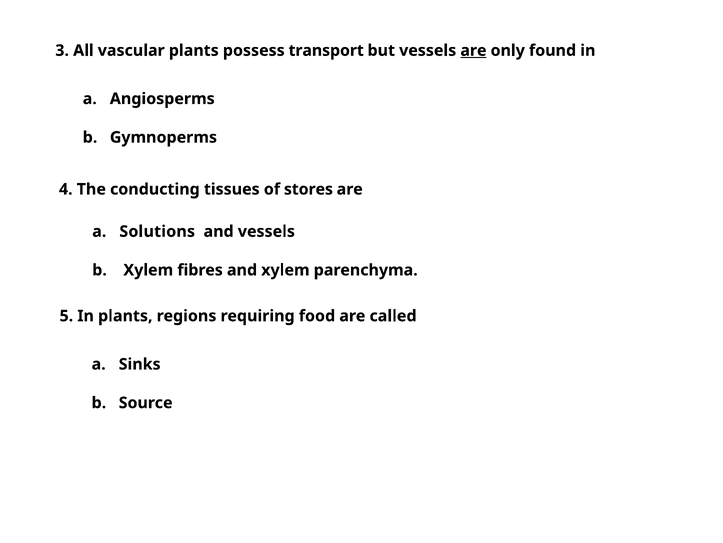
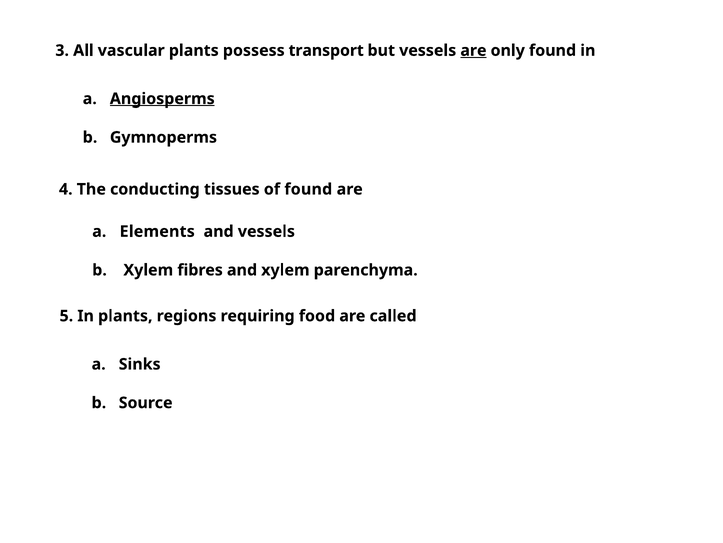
Angiosperms underline: none -> present
of stores: stores -> found
Solutions: Solutions -> Elements
